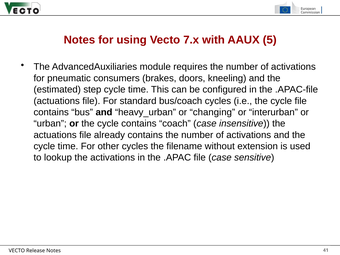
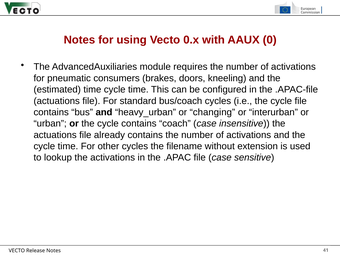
7.x: 7.x -> 0.x
5: 5 -> 0
estimated step: step -> time
